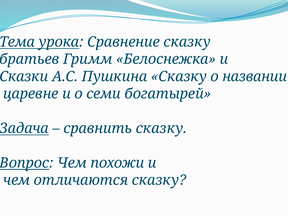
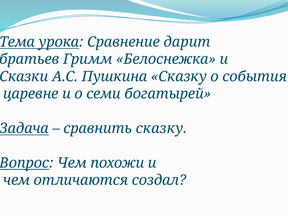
Сравнение сказку: сказку -> дарит
названии: названии -> события
отличаются сказку: сказку -> создал
